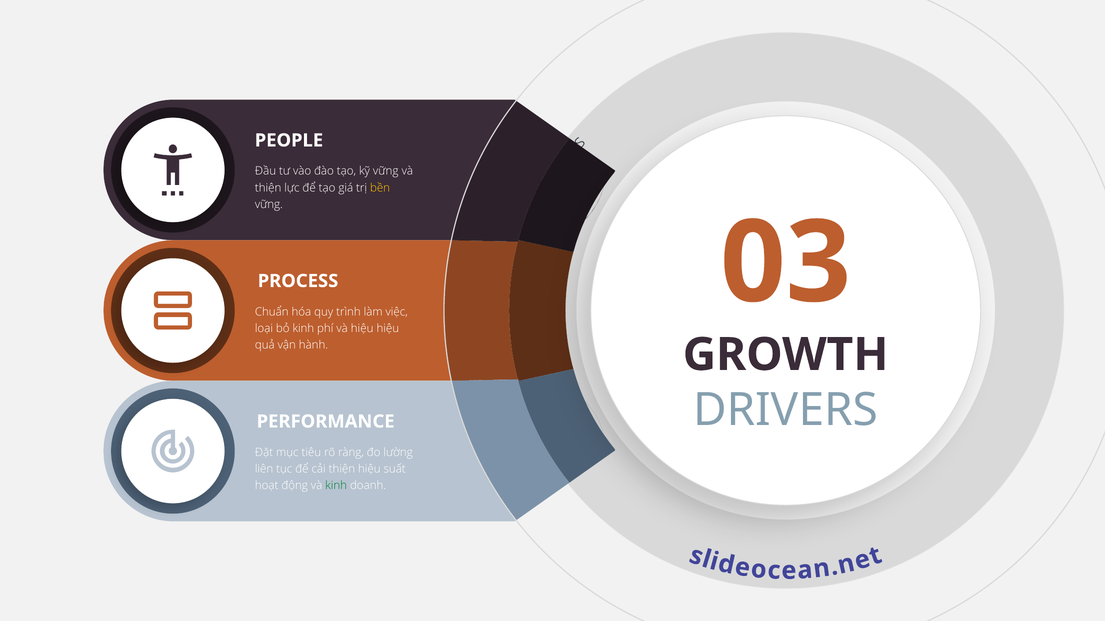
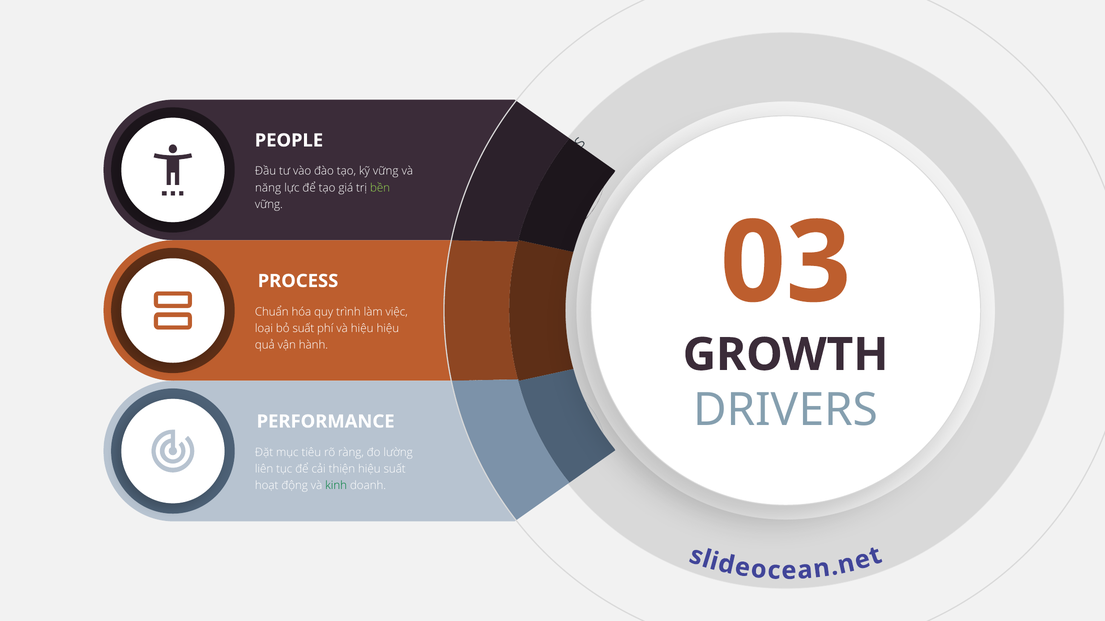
thiện at (268, 188): thiện -> năng
bền colour: yellow -> light green
bỏ kinh: kinh -> suất
